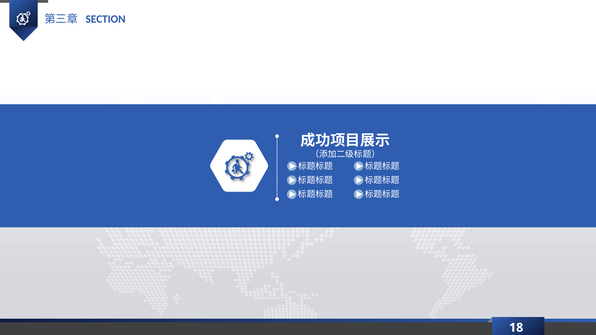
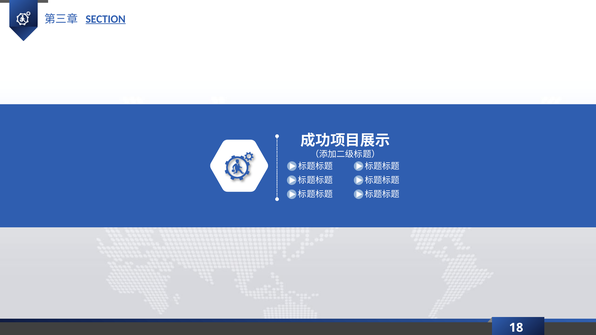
SECTION underline: none -> present
